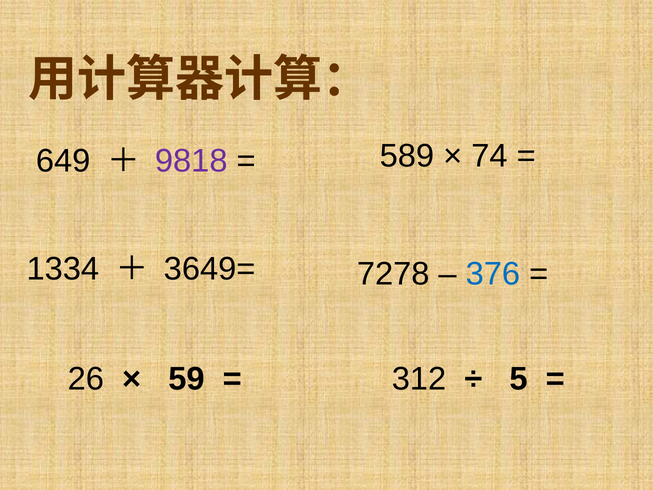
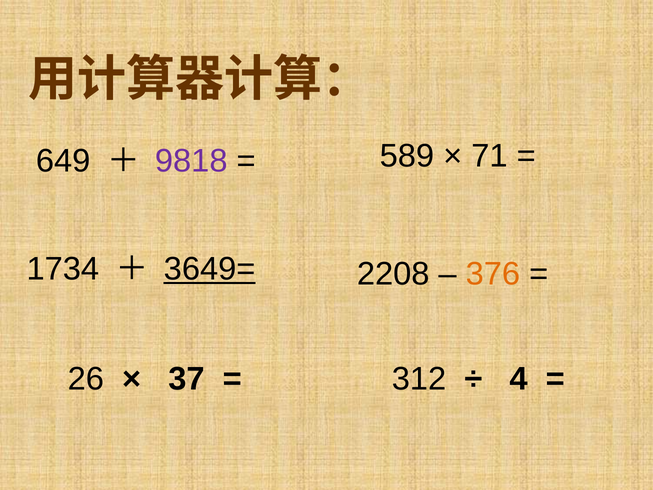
74: 74 -> 71
1334: 1334 -> 1734
3649= underline: none -> present
7278: 7278 -> 2208
376 colour: blue -> orange
59: 59 -> 37
5: 5 -> 4
